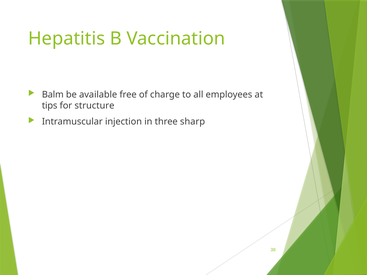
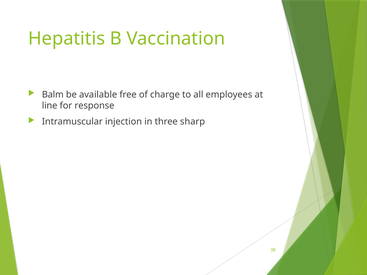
tips: tips -> line
structure: structure -> response
